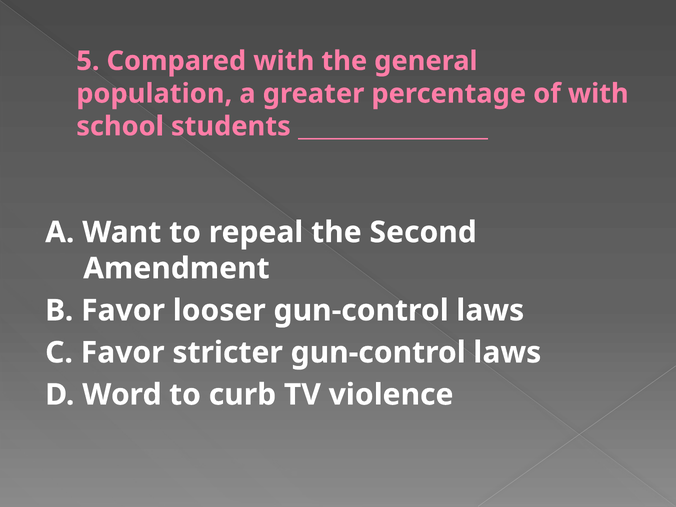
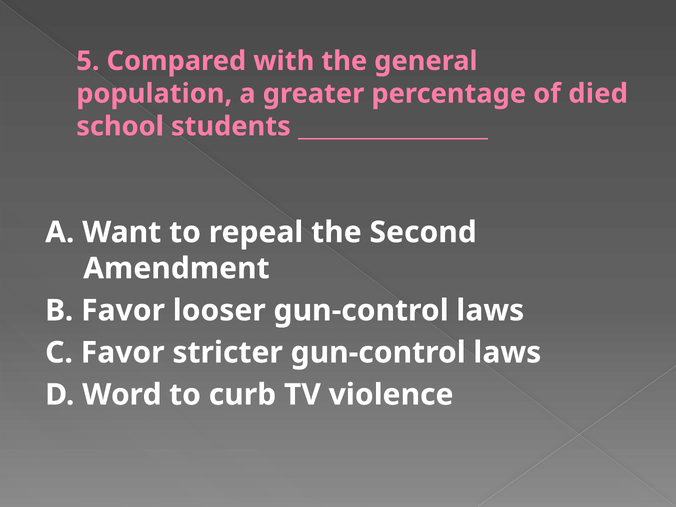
of with: with -> died
